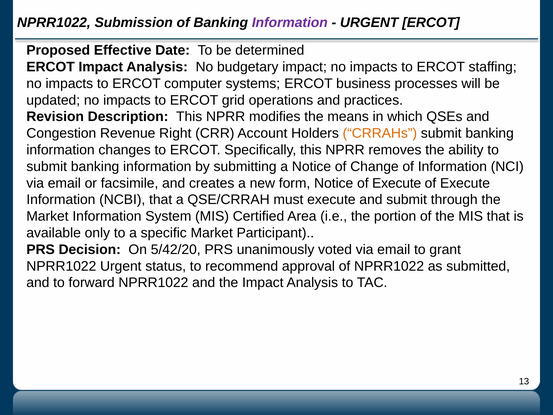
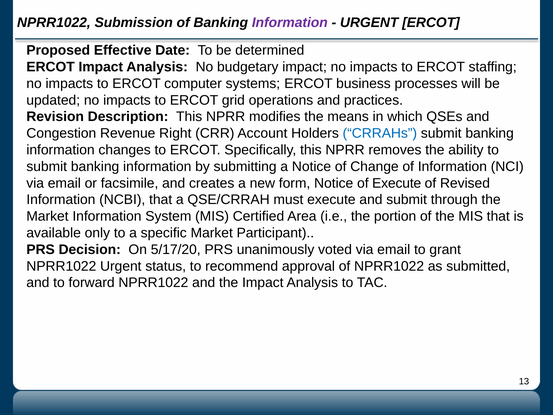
CRRAHs colour: orange -> blue
Execute at (465, 183): Execute -> Revised
5/42/20: 5/42/20 -> 5/17/20
